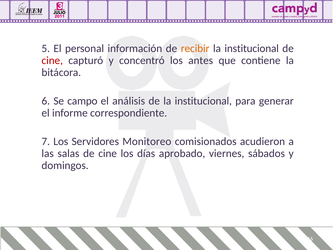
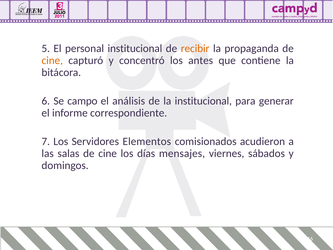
personal información: información -> institucional
institucional at (252, 49): institucional -> propaganda
cine at (52, 60) colour: red -> orange
Monitoreo: Monitoreo -> Elementos
aprobado: aprobado -> mensajes
